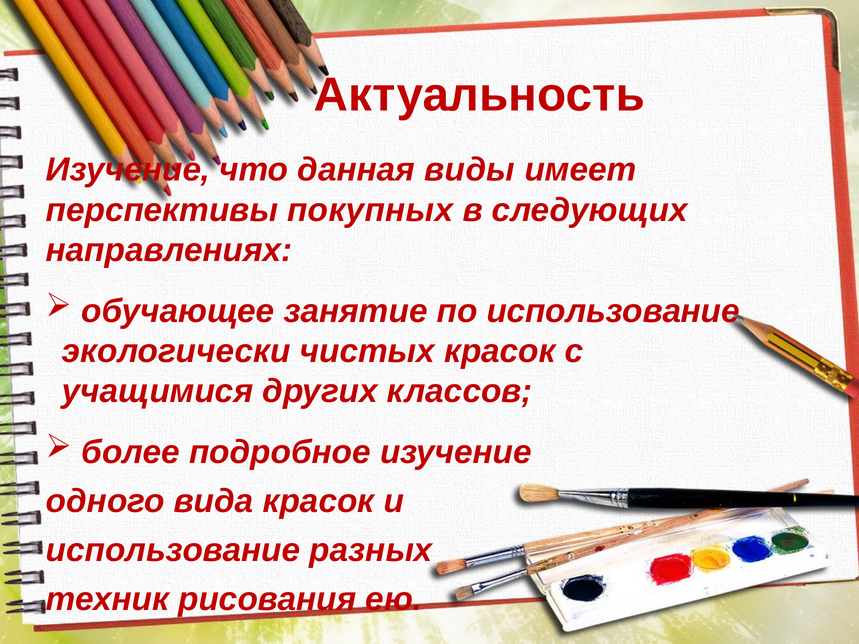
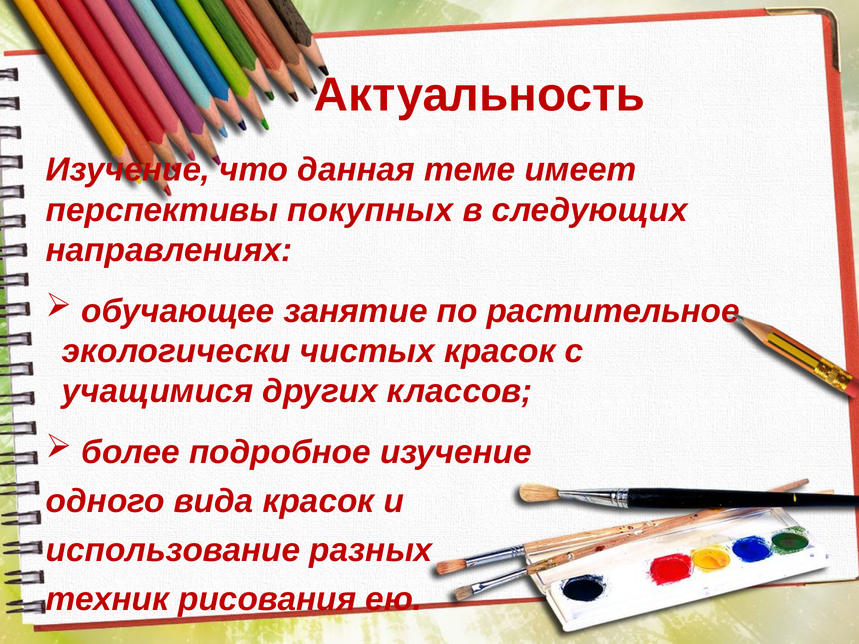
виды: виды -> теме
по использование: использование -> растительное
